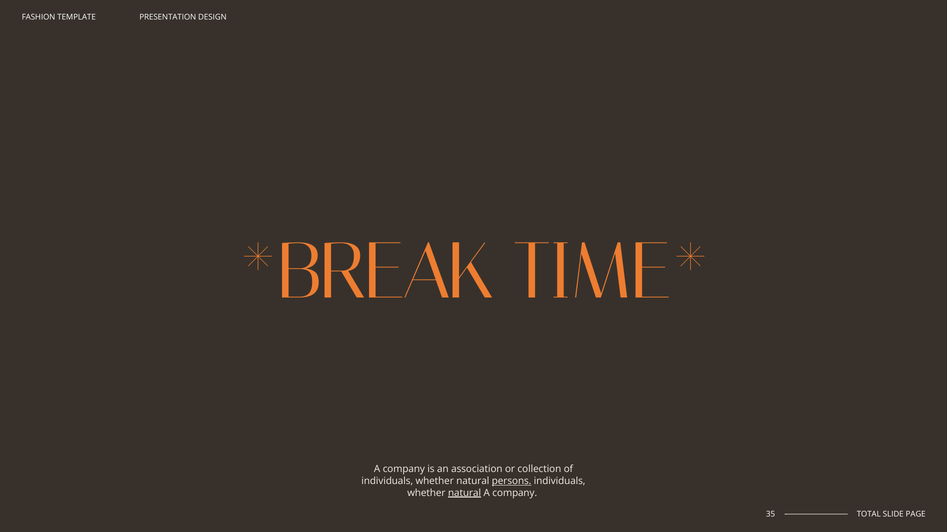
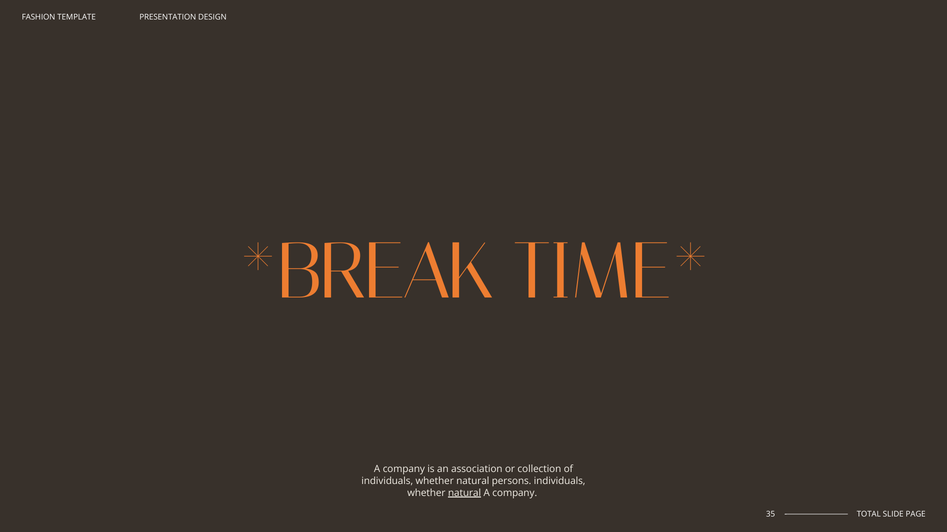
persons underline: present -> none
